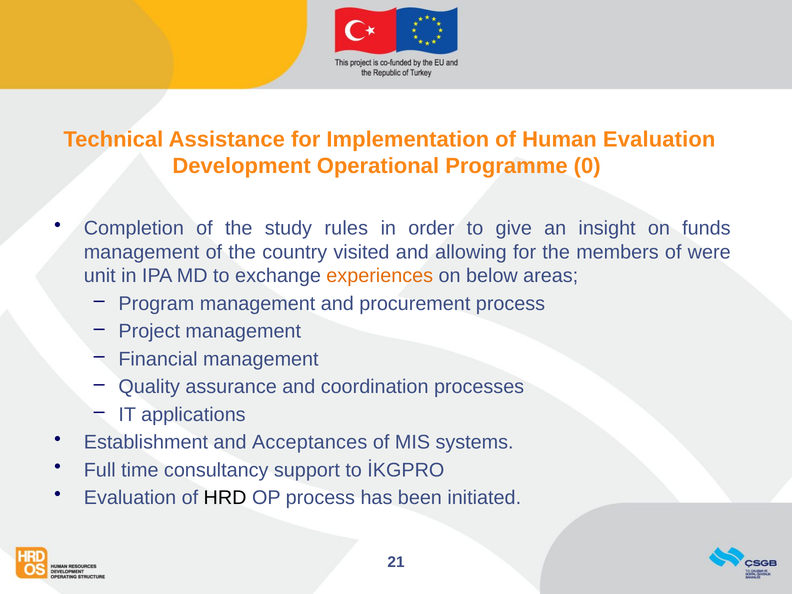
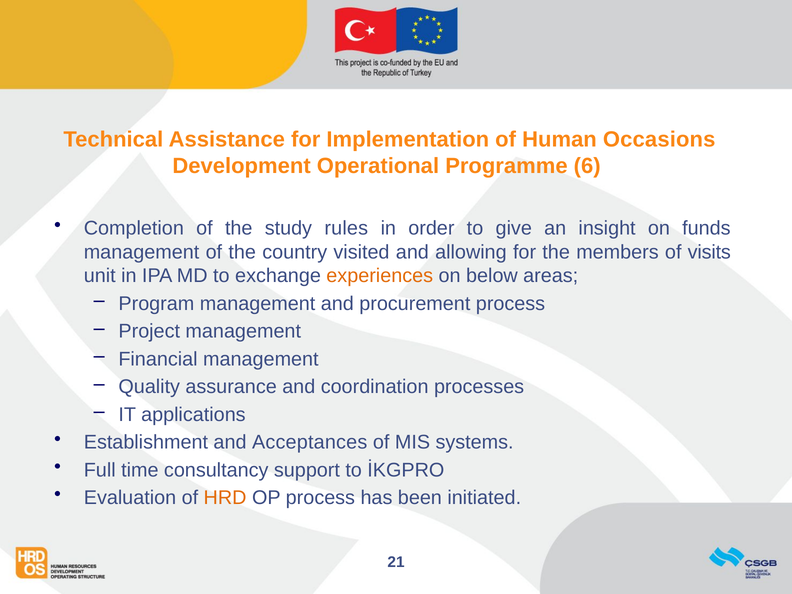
Human Evaluation: Evaluation -> Occasions
0: 0 -> 6
were: were -> visits
HRD colour: black -> orange
